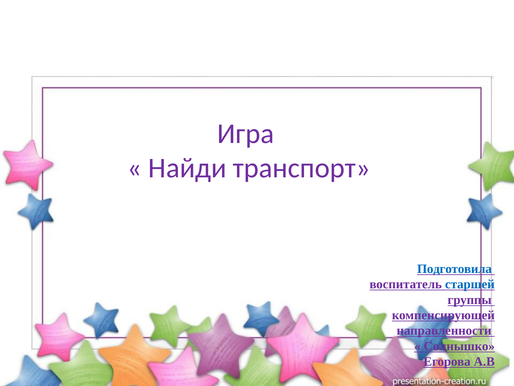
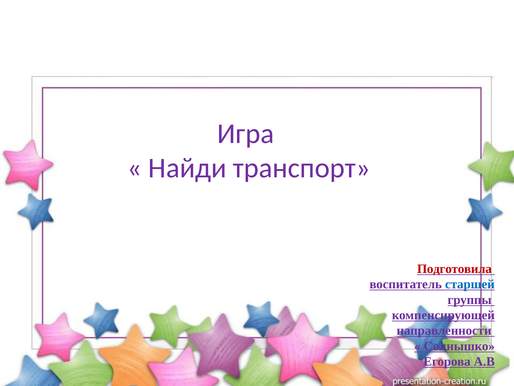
Подготовила colour: blue -> red
